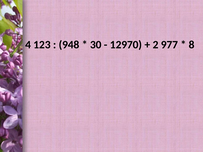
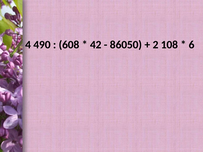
123: 123 -> 490
948: 948 -> 608
30: 30 -> 42
12970: 12970 -> 86050
977: 977 -> 108
8: 8 -> 6
